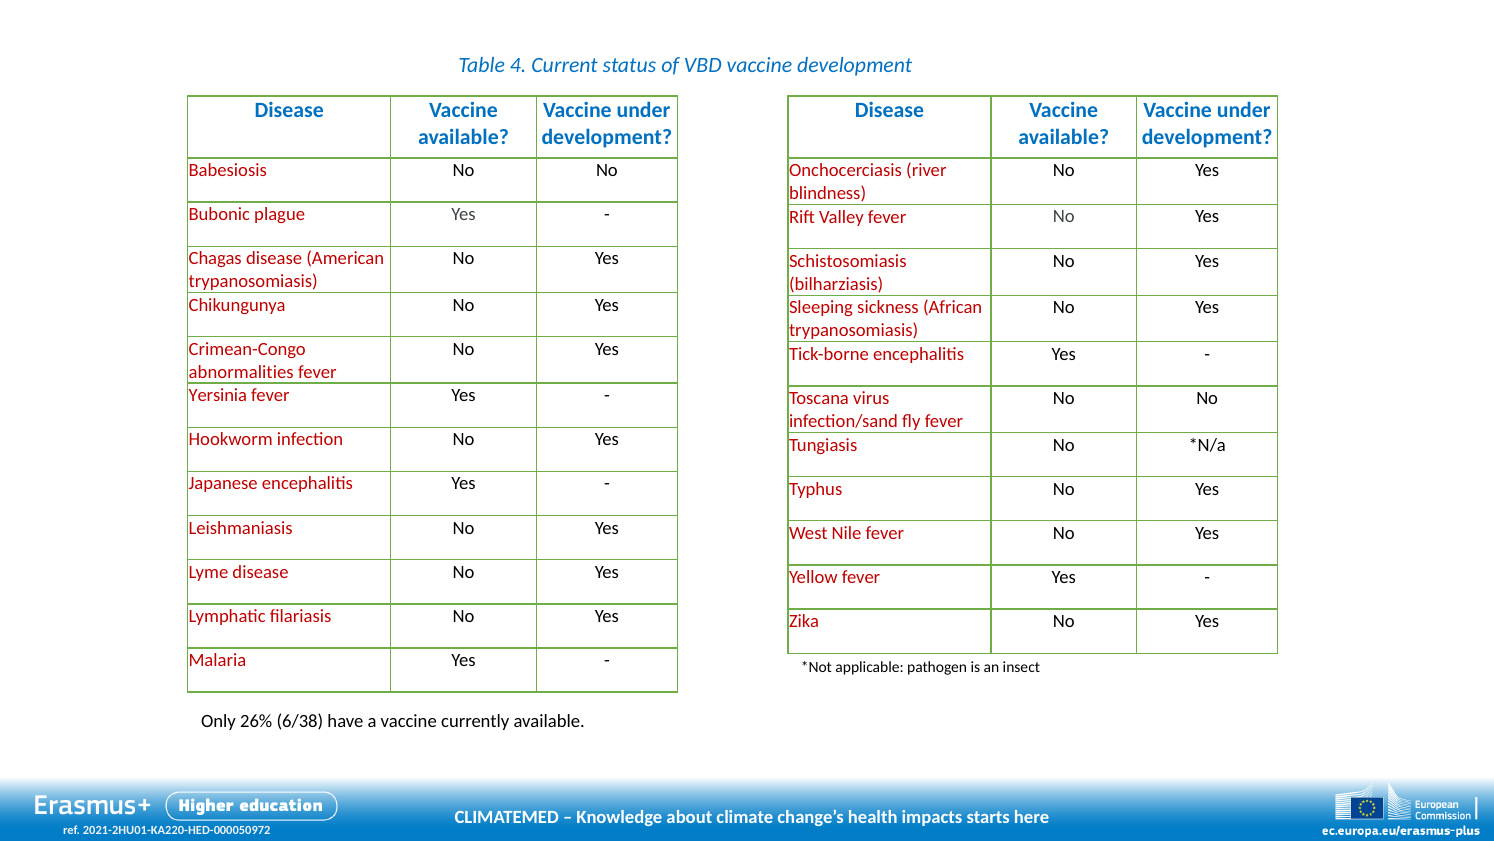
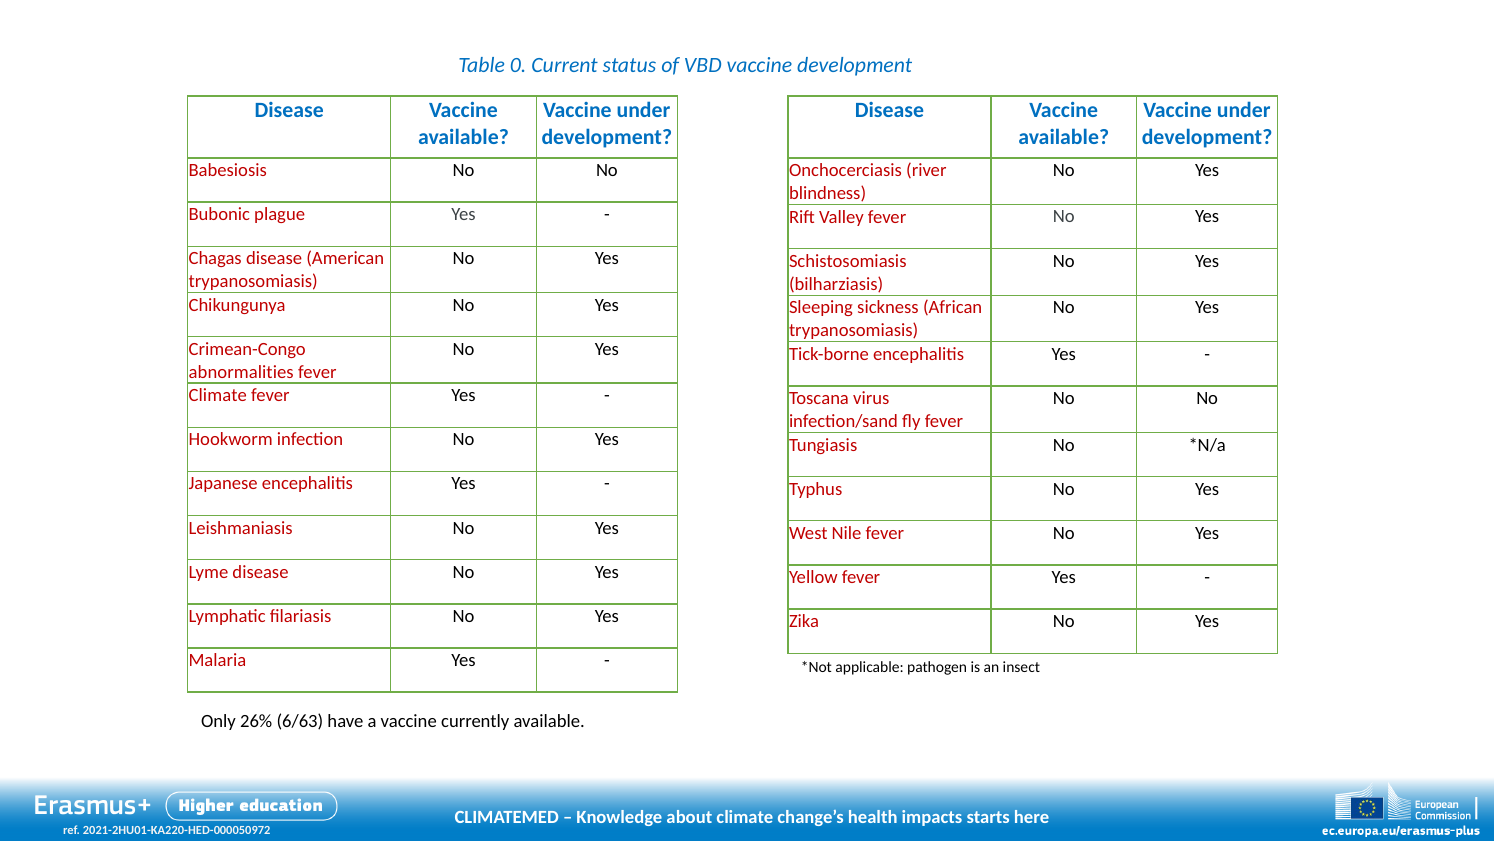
4: 4 -> 0
Yersinia at (218, 395): Yersinia -> Climate
6/38: 6/38 -> 6/63
